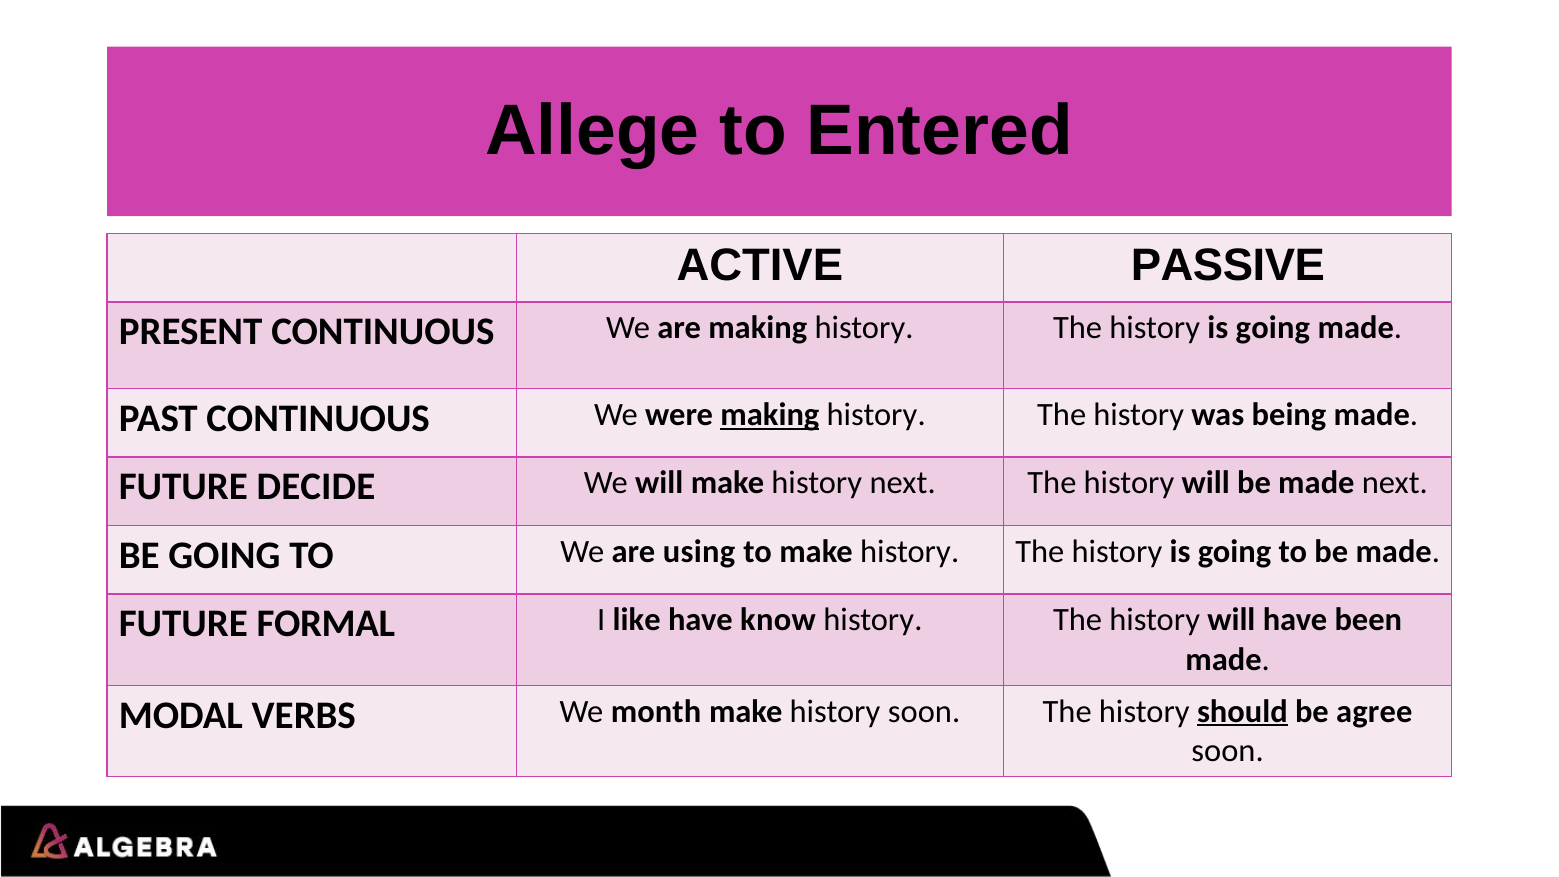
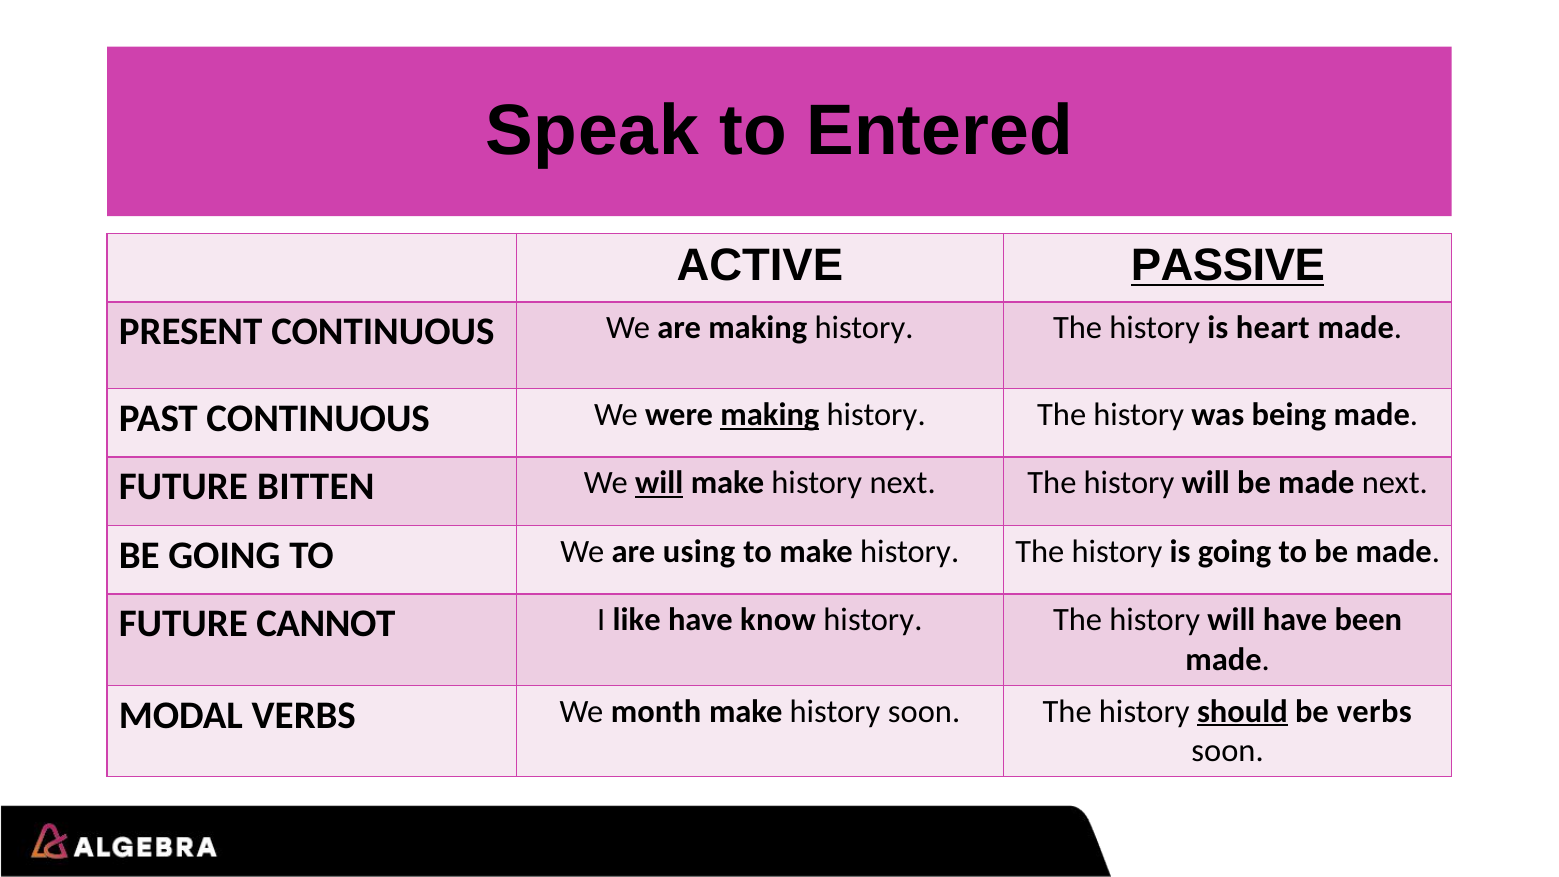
Allege: Allege -> Speak
PASSIVE underline: none -> present
going at (1273, 328): going -> heart
DECIDE: DECIDE -> BITTEN
will at (659, 483) underline: none -> present
FORMAL: FORMAL -> CANNOT
be agree: agree -> verbs
